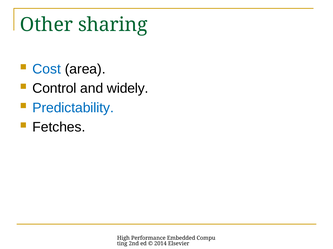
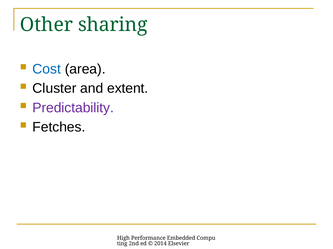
Control: Control -> Cluster
widely: widely -> extent
Predictability colour: blue -> purple
